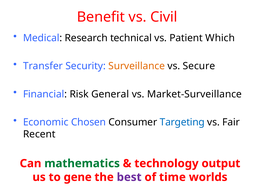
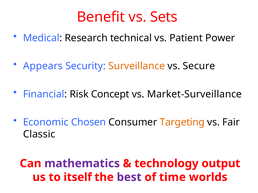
Civil: Civil -> Sets
Which: Which -> Power
Transfer: Transfer -> Appears
General: General -> Concept
Targeting colour: blue -> orange
Recent: Recent -> Classic
mathematics colour: green -> purple
gene: gene -> itself
